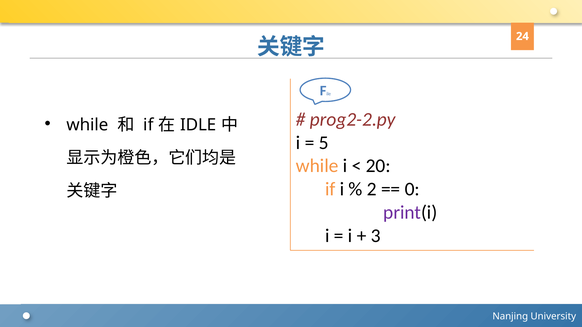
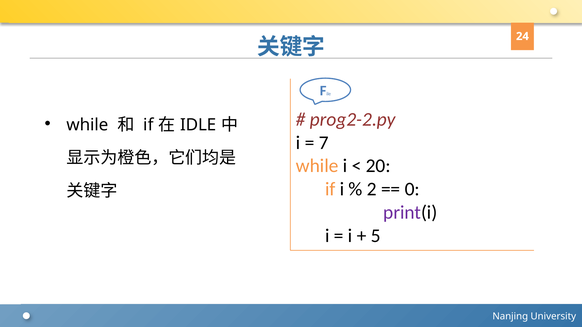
5: 5 -> 7
3: 3 -> 5
